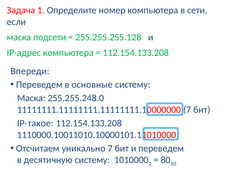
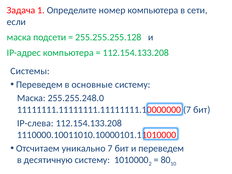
Впереди: Впереди -> Системы
IP-такое: IP-такое -> IP-слева
